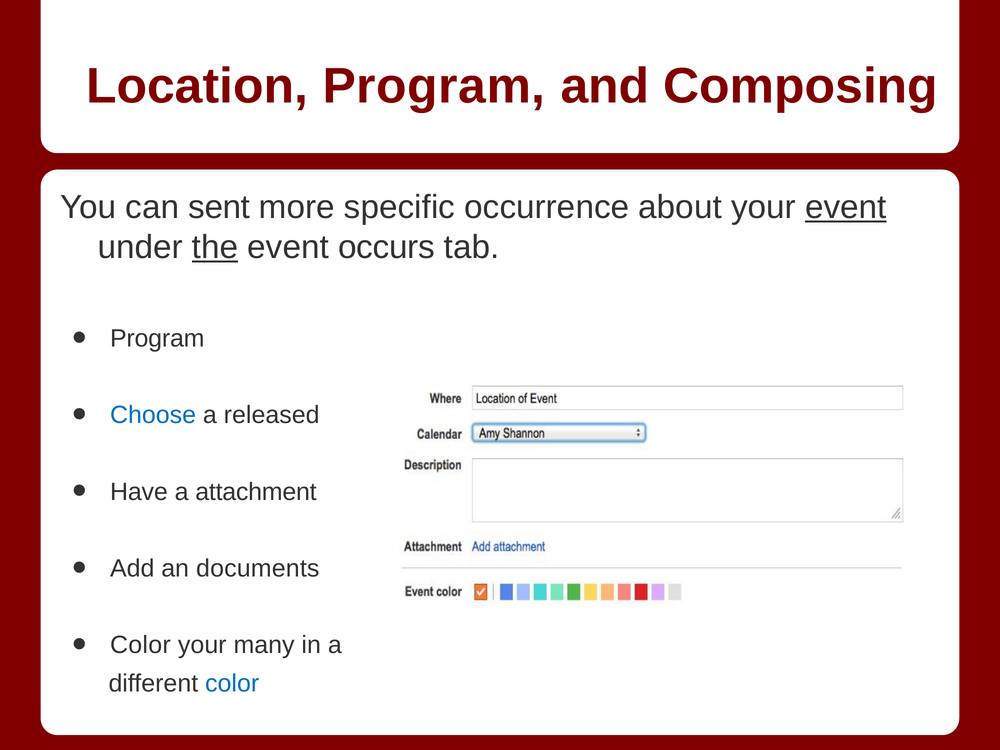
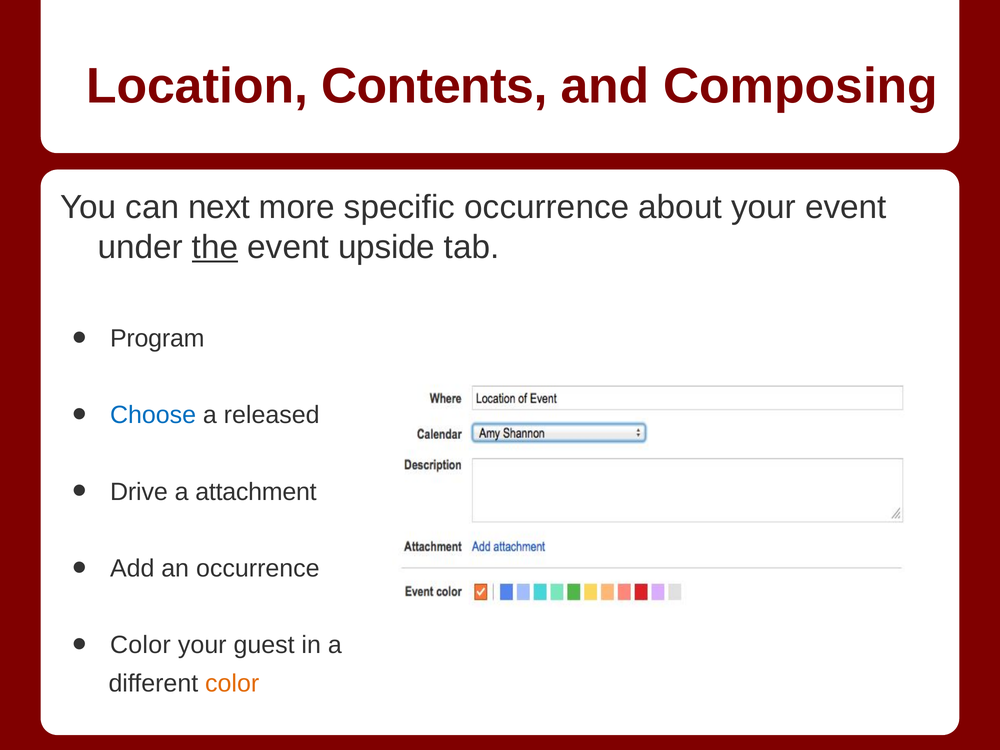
Location Program: Program -> Contents
sent: sent -> next
event at (846, 207) underline: present -> none
occurs: occurs -> upside
Have: Have -> Drive
an documents: documents -> occurrence
many: many -> guest
color at (232, 684) colour: blue -> orange
